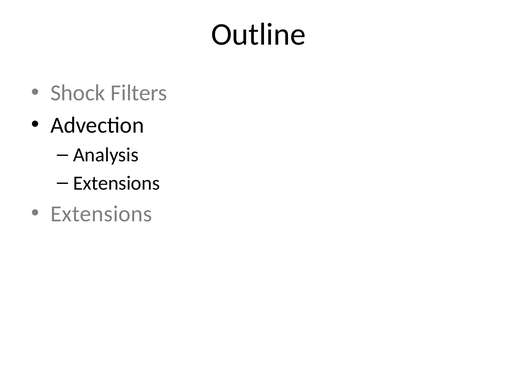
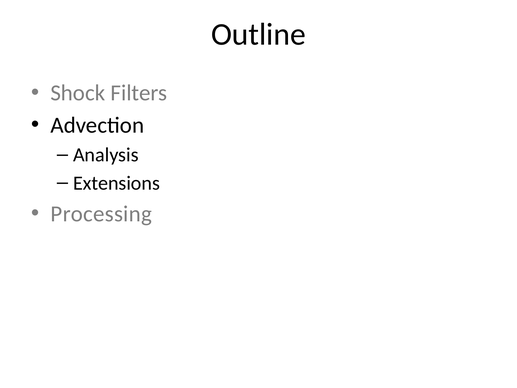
Extensions at (101, 214): Extensions -> Processing
